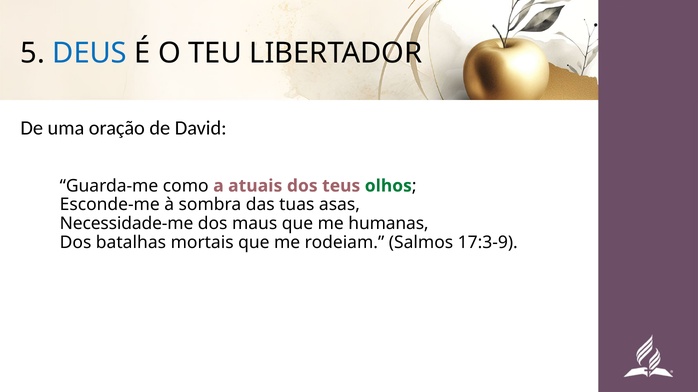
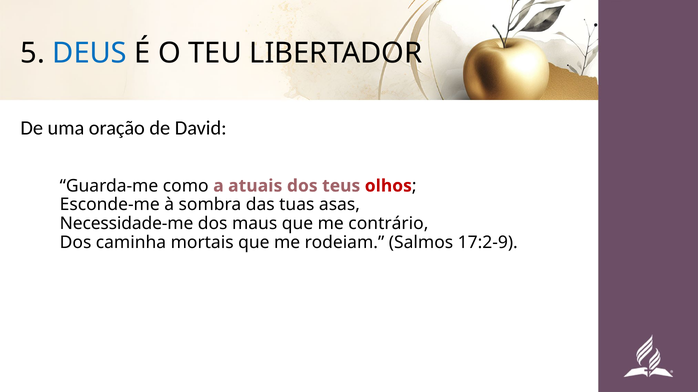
olhos colour: green -> red
humanas: humanas -> contrário
batalhas: batalhas -> caminha
17:3-9: 17:3-9 -> 17:2-9
